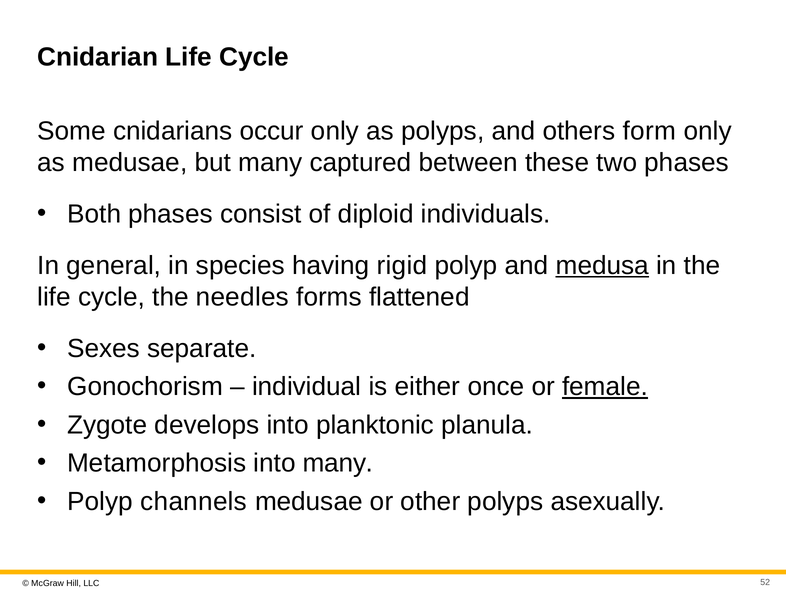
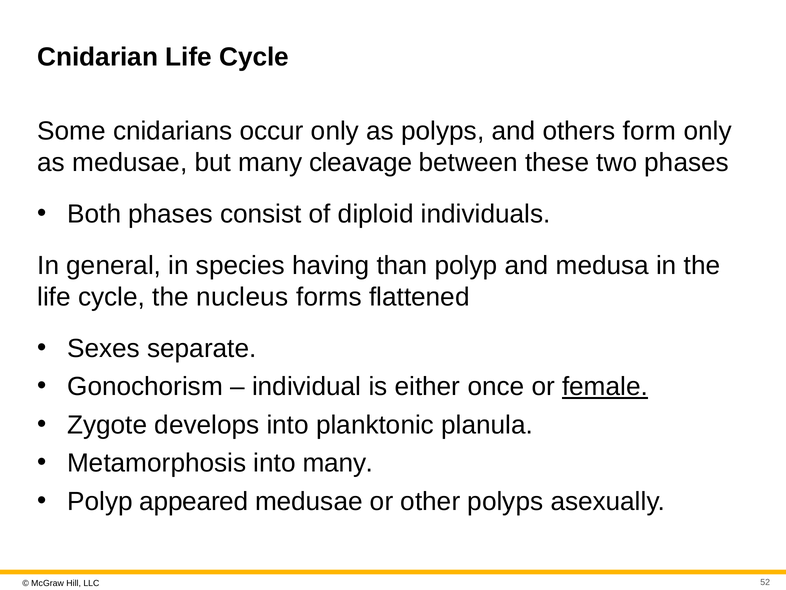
captured: captured -> cleavage
rigid: rigid -> than
medusa underline: present -> none
needles: needles -> nucleus
channels: channels -> appeared
